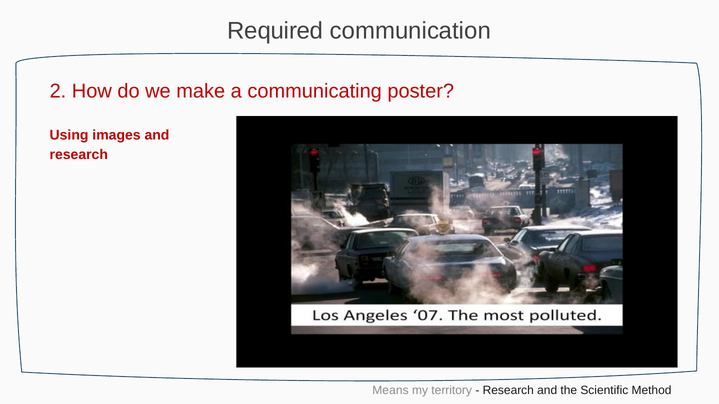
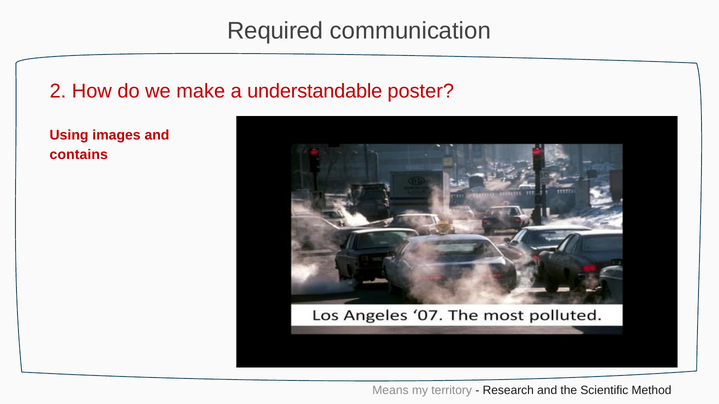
communicating: communicating -> understandable
research at (79, 155): research -> contains
